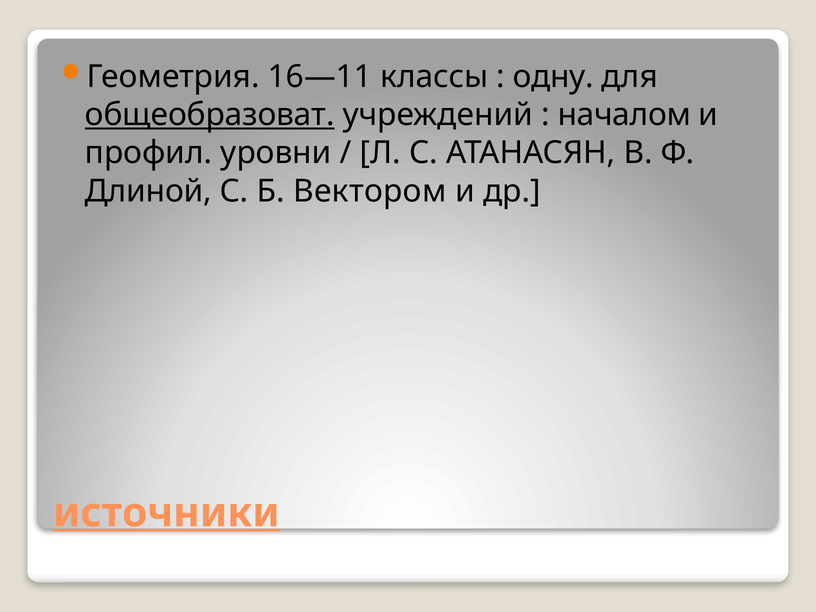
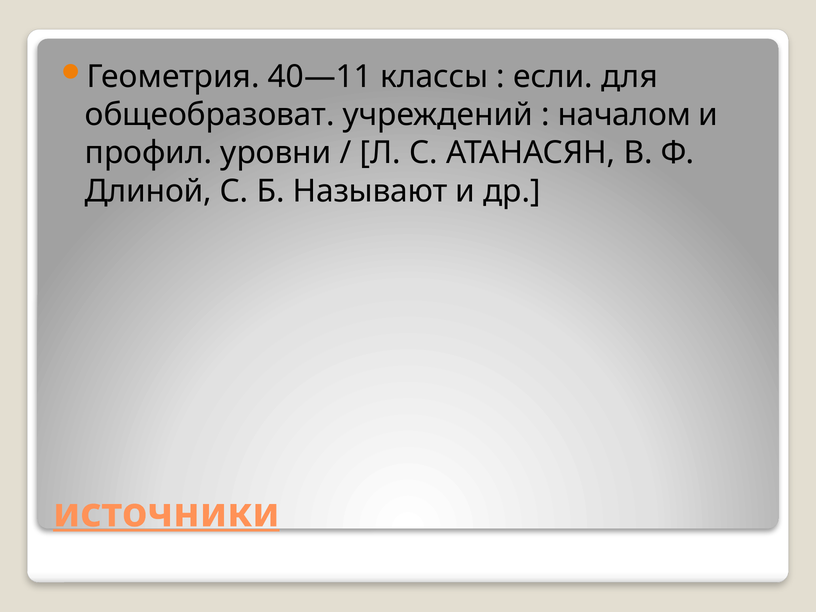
16—11: 16—11 -> 40—11
одну: одну -> если
общеобразоват underline: present -> none
Вектором: Вектором -> Называют
